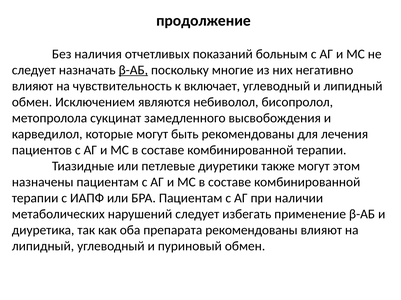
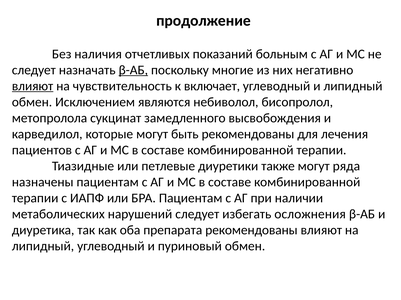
влияют at (33, 86) underline: none -> present
этом: этом -> ряда
применение: применение -> осложнения
